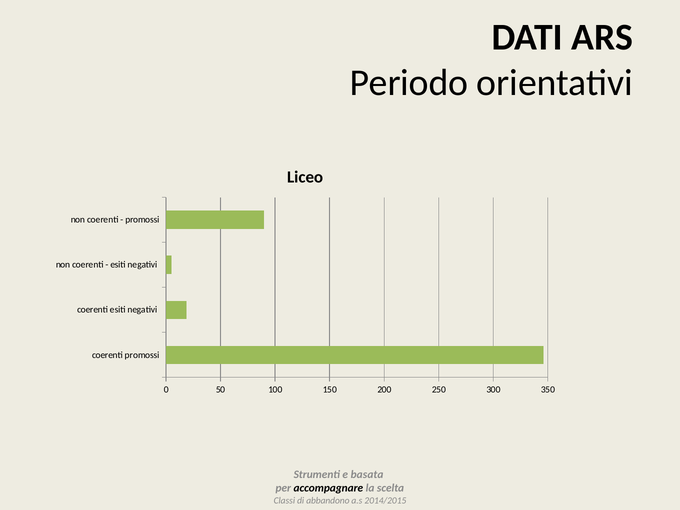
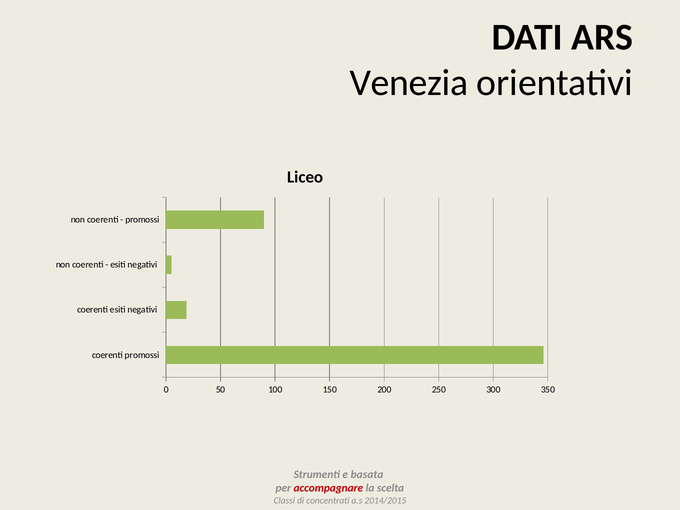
Periodo: Periodo -> Venezia
accompagnare colour: black -> red
abbandono: abbandono -> concentrati
